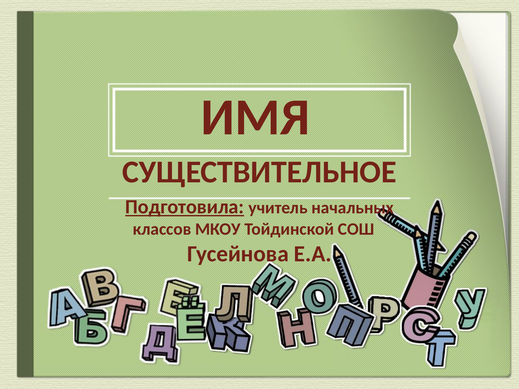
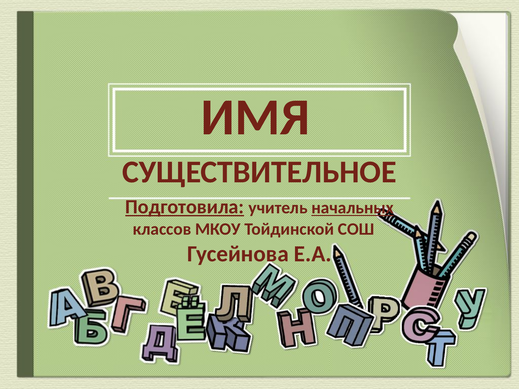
начальных underline: none -> present
